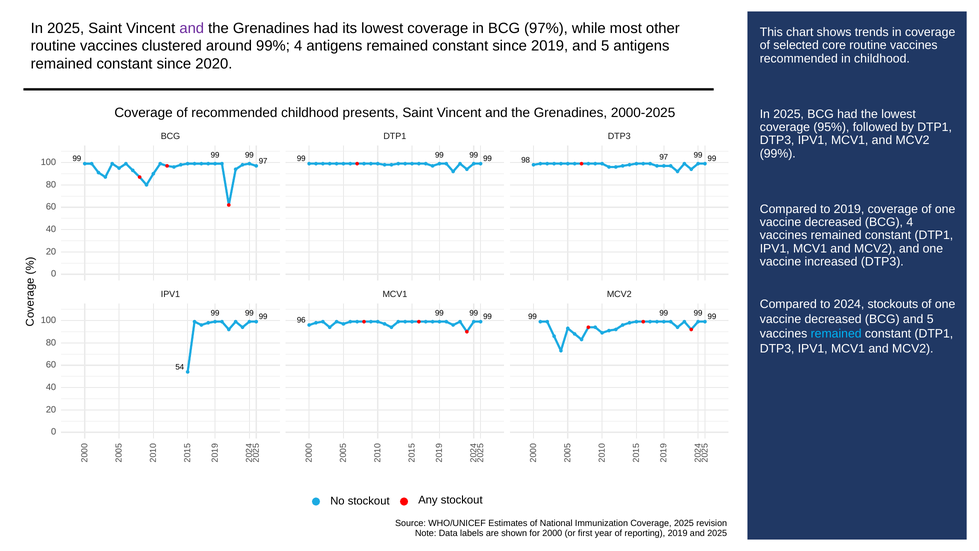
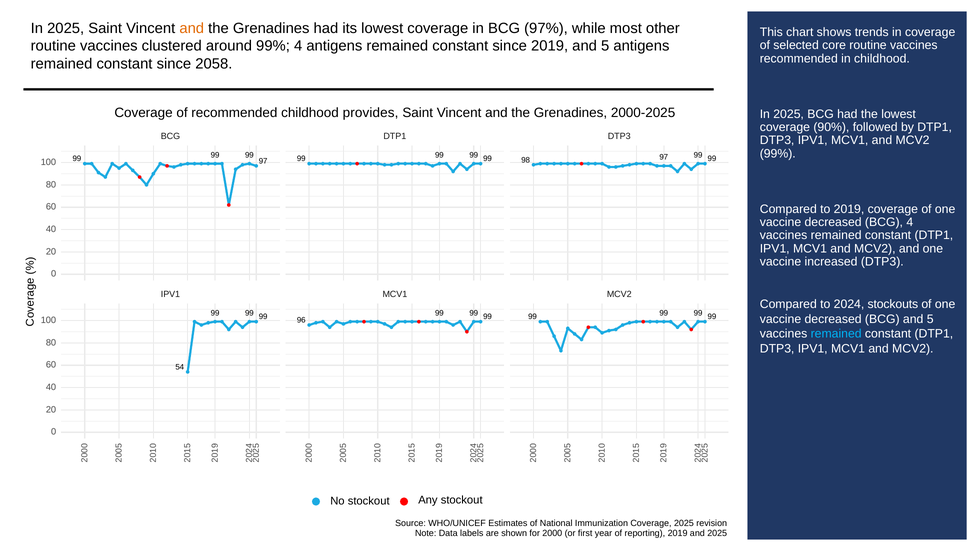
and at (192, 28) colour: purple -> orange
2020: 2020 -> 2058
presents: presents -> provides
95%: 95% -> 90%
